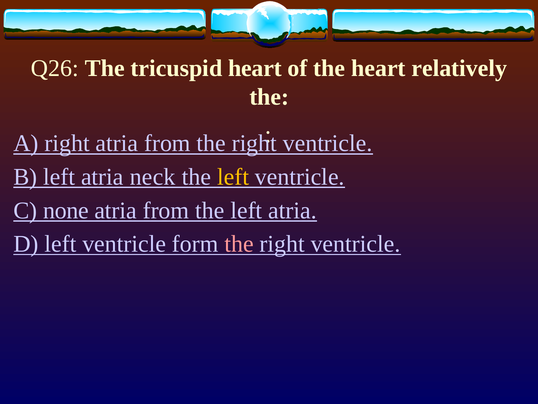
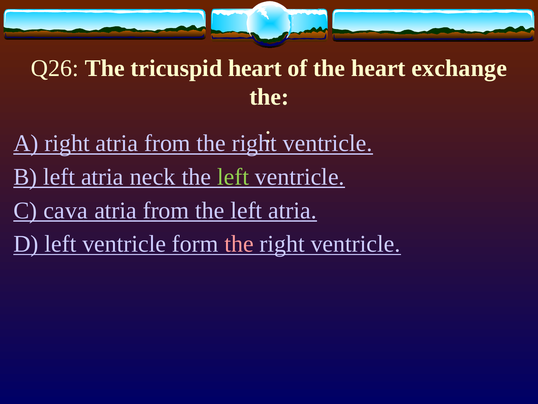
relatively: relatively -> exchange
left at (233, 177) colour: yellow -> light green
none: none -> cava
